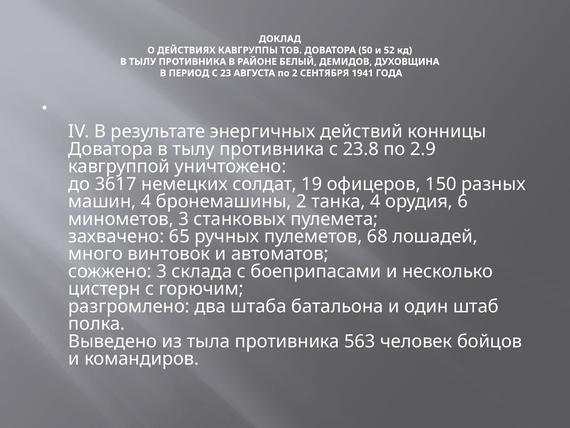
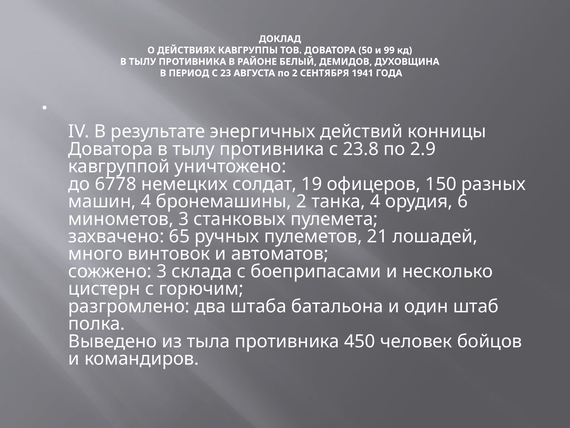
52: 52 -> 99
3617: 3617 -> 6778
68: 68 -> 21
563: 563 -> 450
